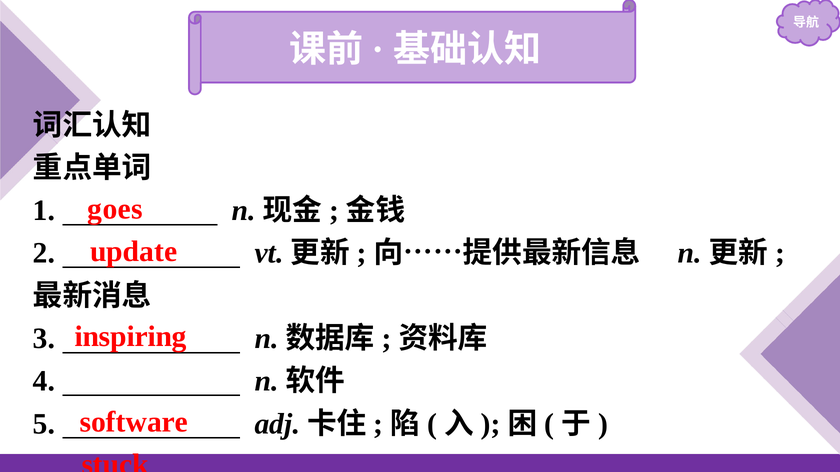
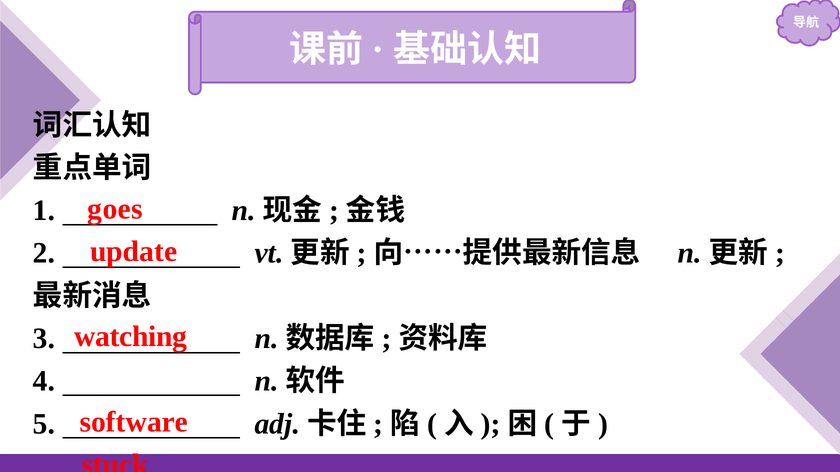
inspiring: inspiring -> watching
